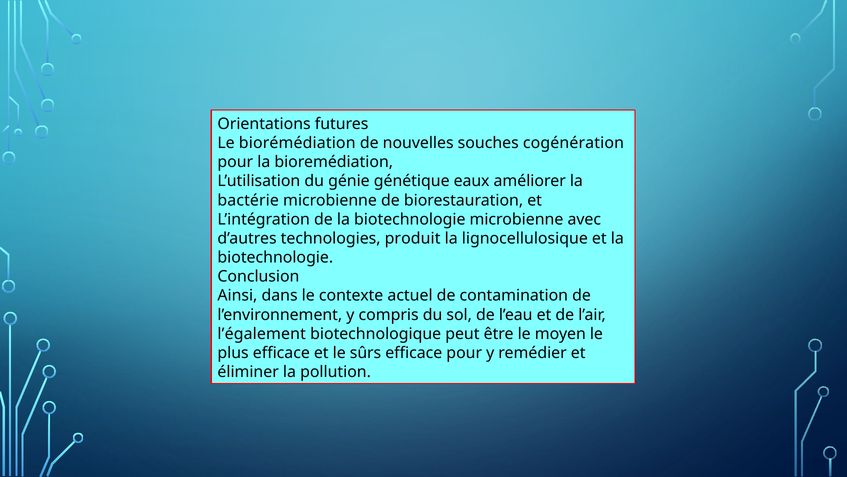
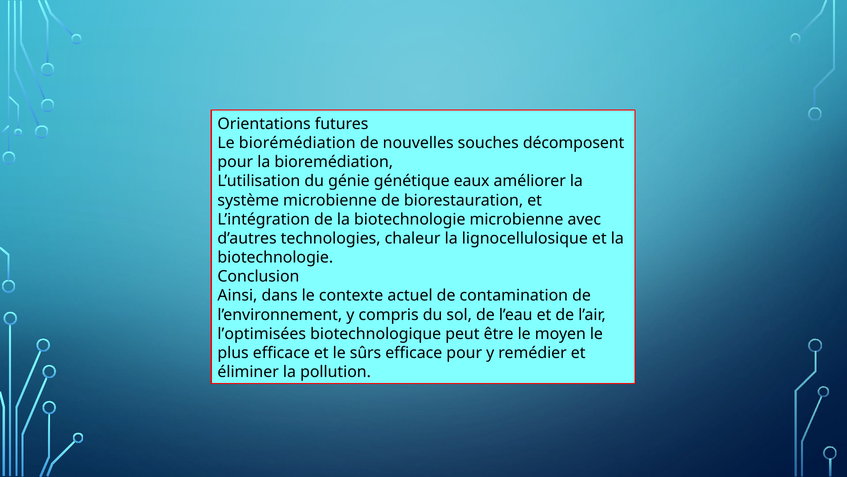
cogénération: cogénération -> décomposent
bactérie: bactérie -> système
produit: produit -> chaleur
l’également: l’également -> l’optimisées
